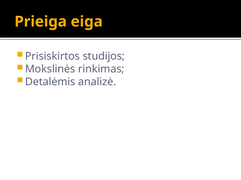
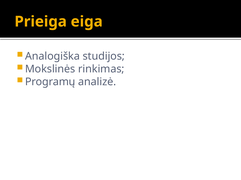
Prisiskirtos: Prisiskirtos -> Analogiška
Detalėmis: Detalėmis -> Programų
